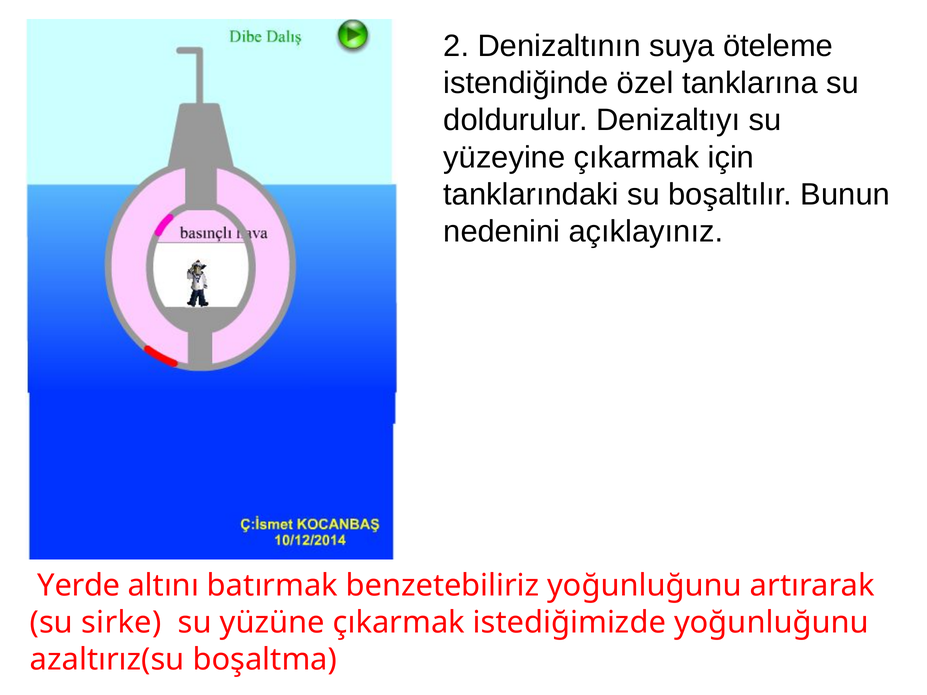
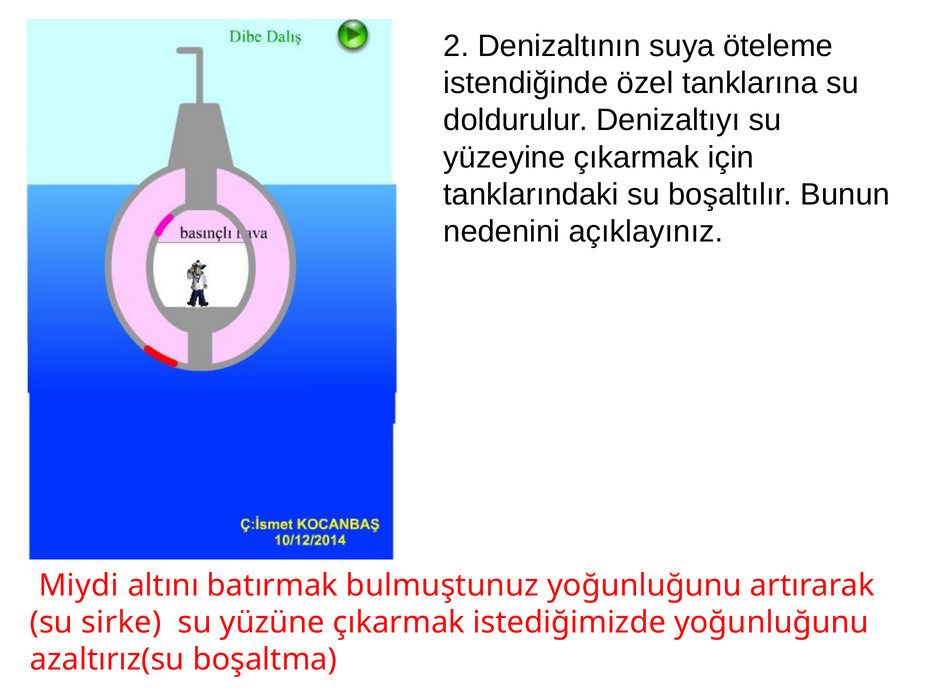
Yerde: Yerde -> Miydi
benzetebiliriz: benzetebiliriz -> bulmuştunuz
